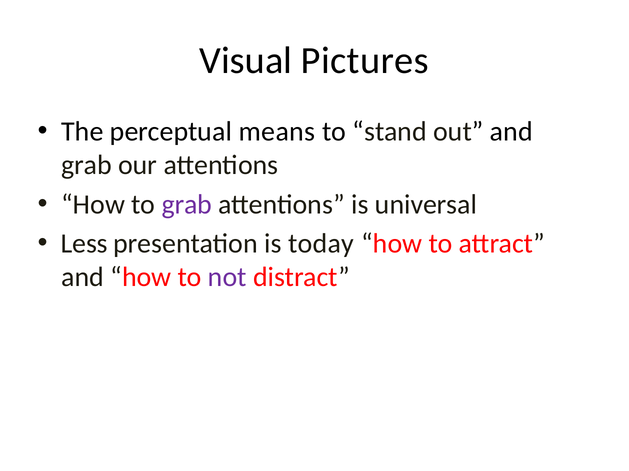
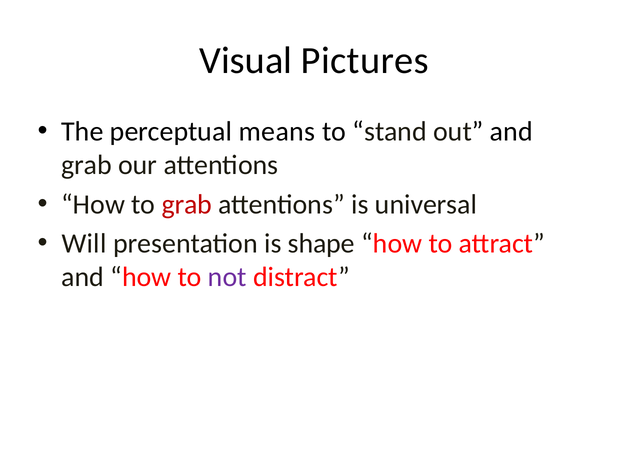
grab at (187, 205) colour: purple -> red
Less: Less -> Will
today: today -> shape
